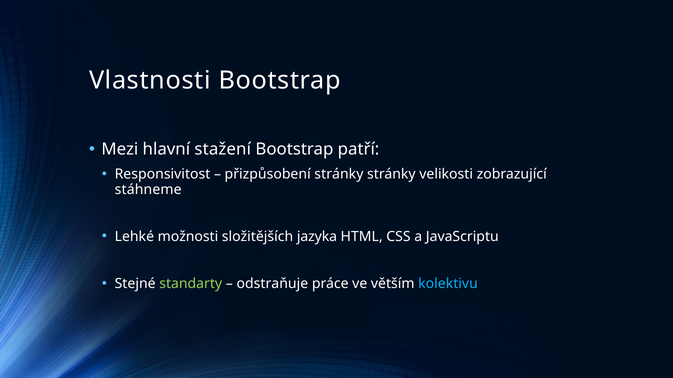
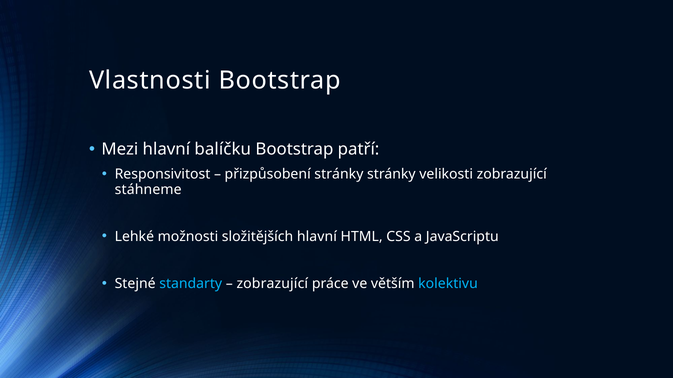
stažení: stažení -> balíčku
složitějších jazyka: jazyka -> hlavní
standarty colour: light green -> light blue
odstraňuje at (272, 284): odstraňuje -> zobrazující
